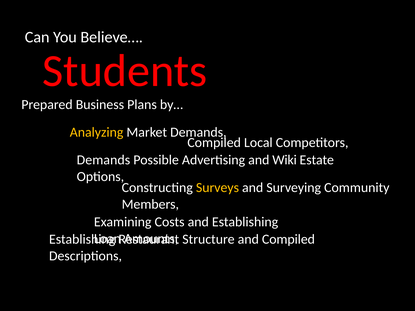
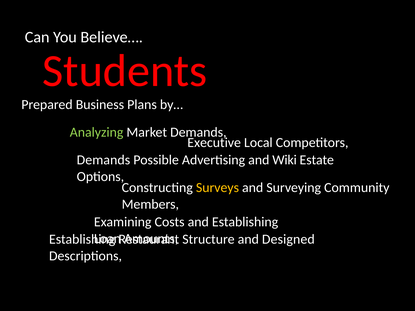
Analyzing colour: yellow -> light green
Compiled at (214, 143): Compiled -> Executive
and Compiled: Compiled -> Designed
